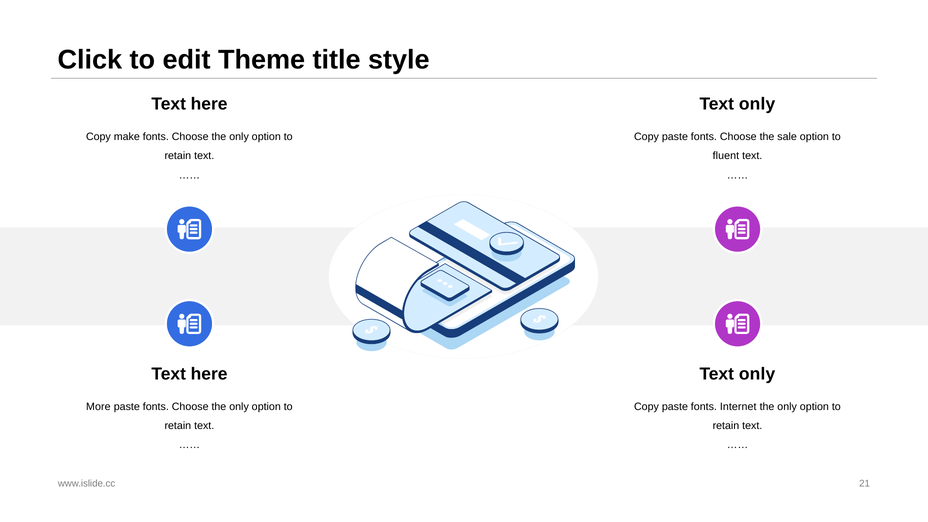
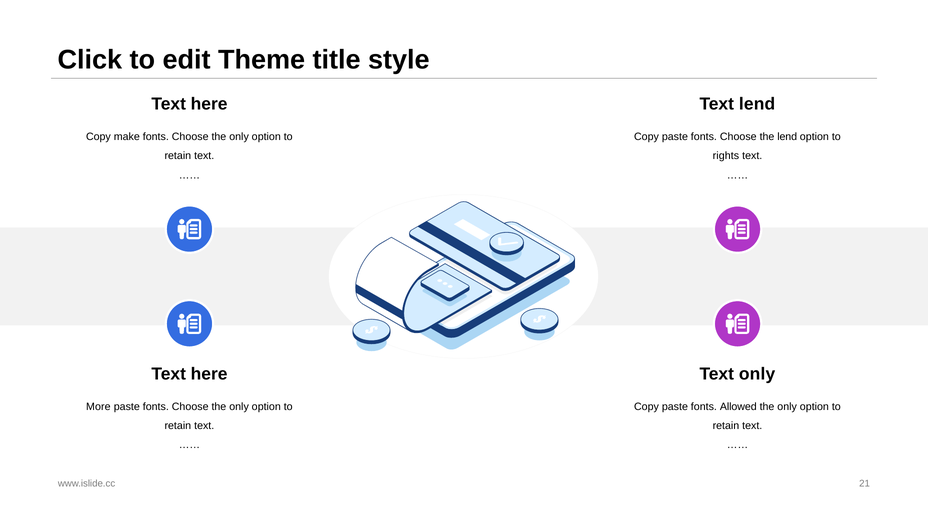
only at (757, 104): only -> lend
the sale: sale -> lend
fluent: fluent -> rights
Internet: Internet -> Allowed
